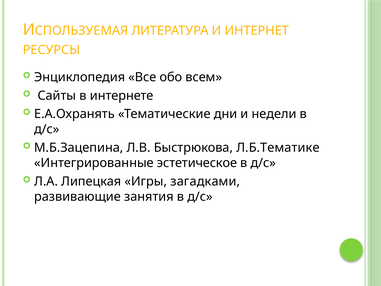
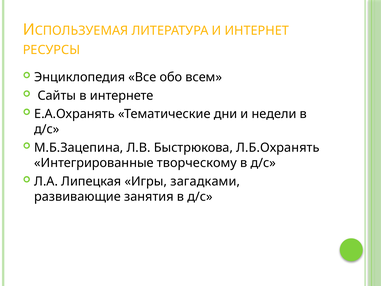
Л.Б.Тематике: Л.Б.Тематике -> Л.Б.Охранять
эстетическое: эстетическое -> творческому
